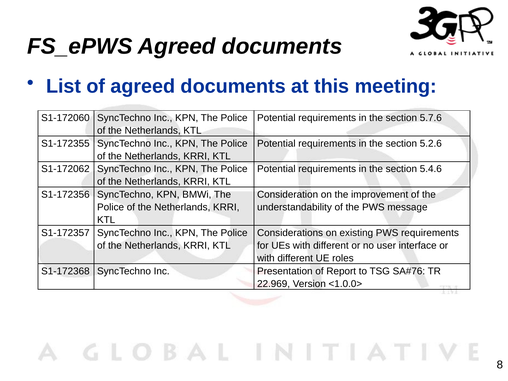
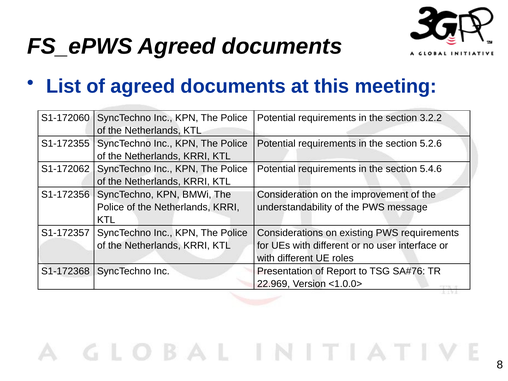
5.7.6: 5.7.6 -> 3.2.2
